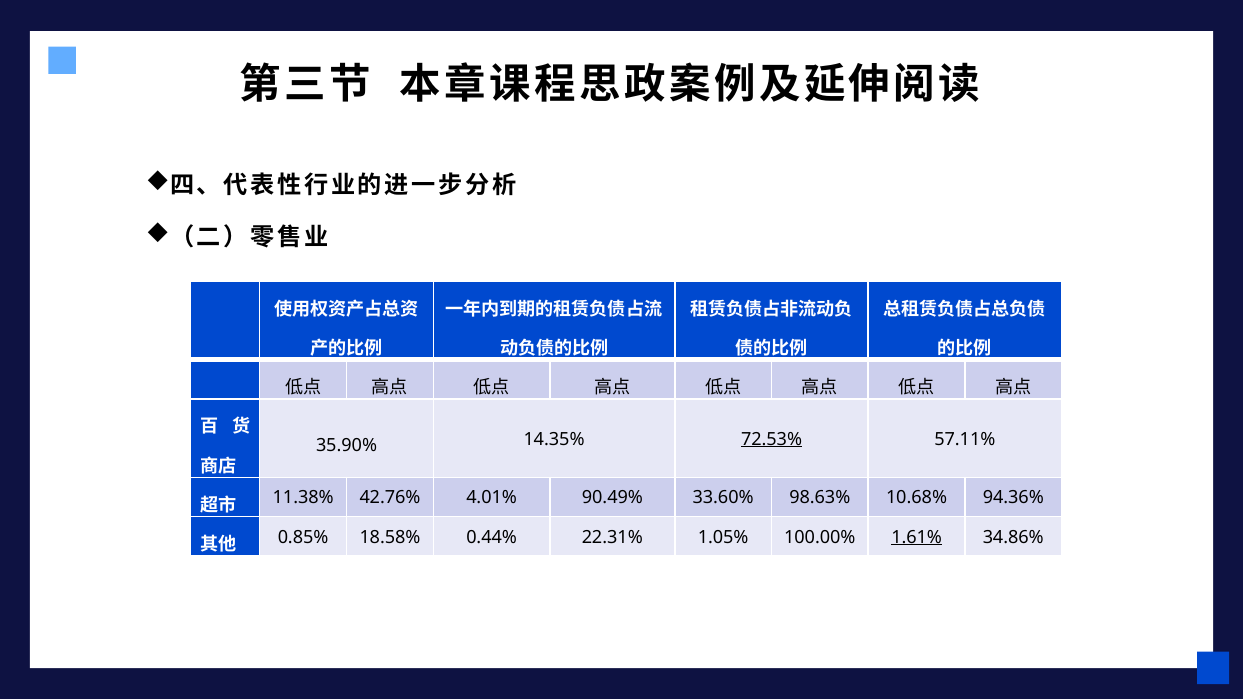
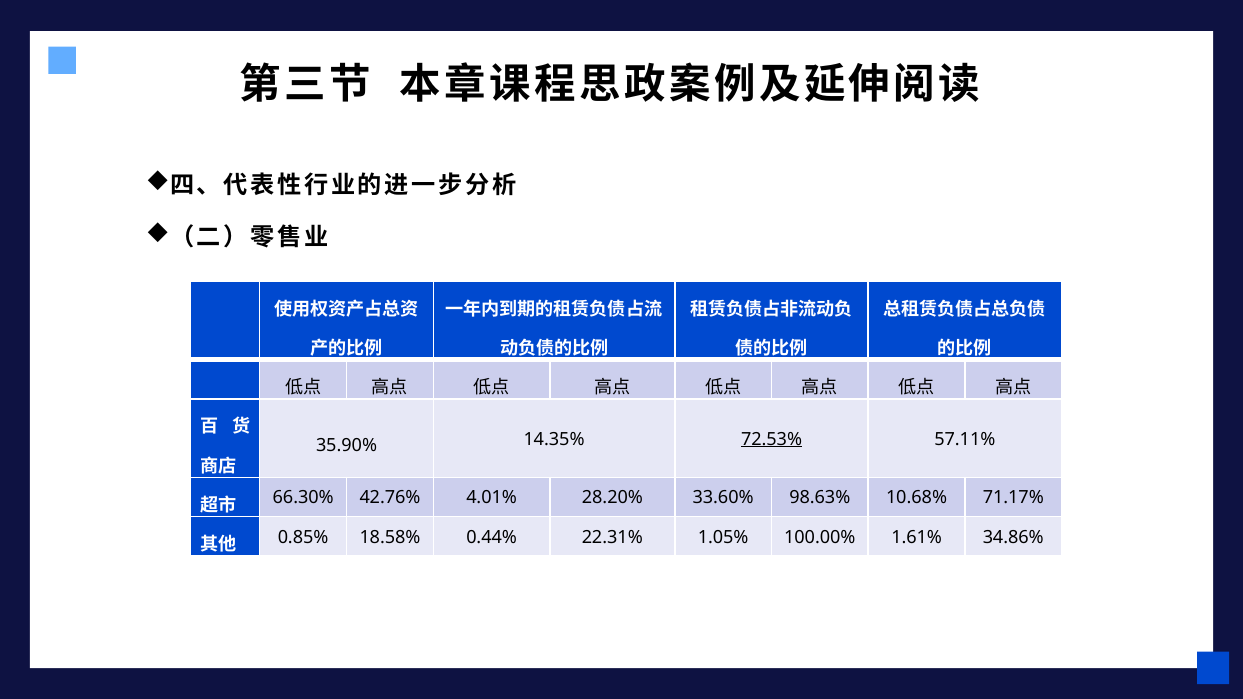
11.38%: 11.38% -> 66.30%
90.49%: 90.49% -> 28.20%
94.36%: 94.36% -> 71.17%
1.61% underline: present -> none
